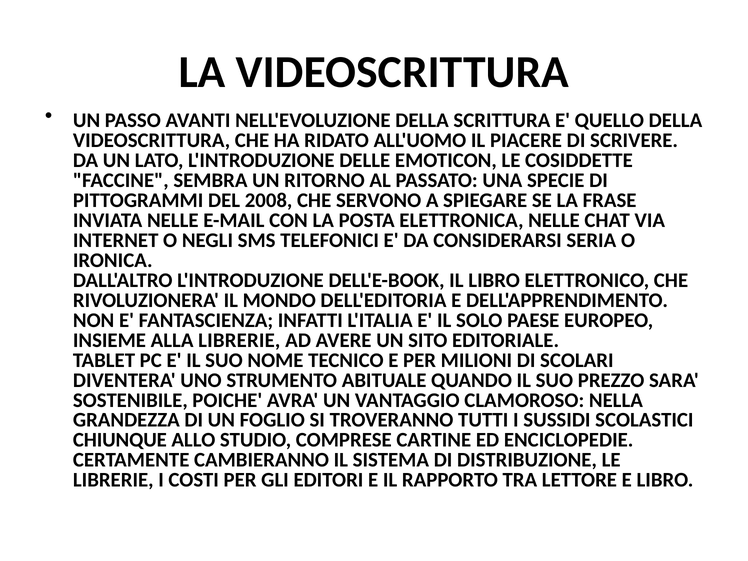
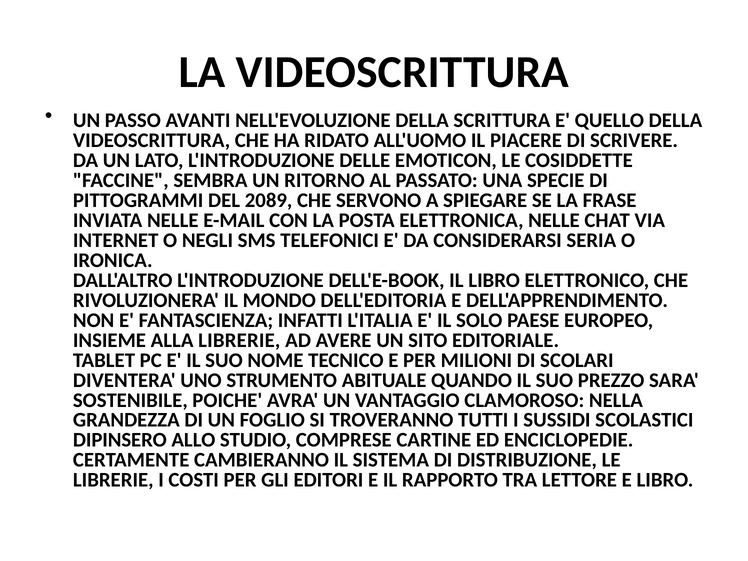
2008: 2008 -> 2089
CHIUNQUE: CHIUNQUE -> DIPINSERO
